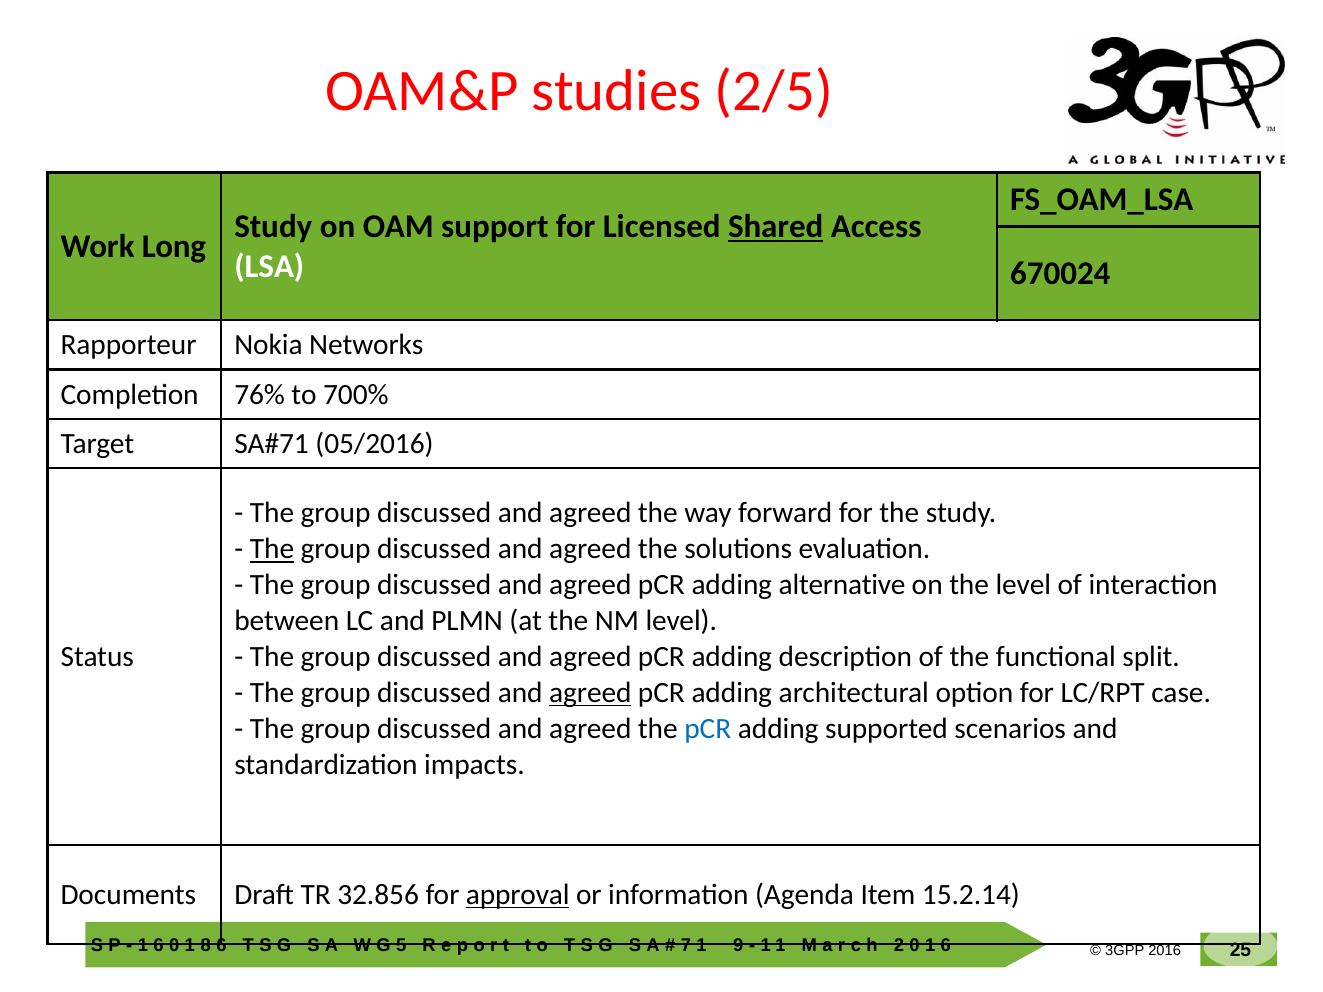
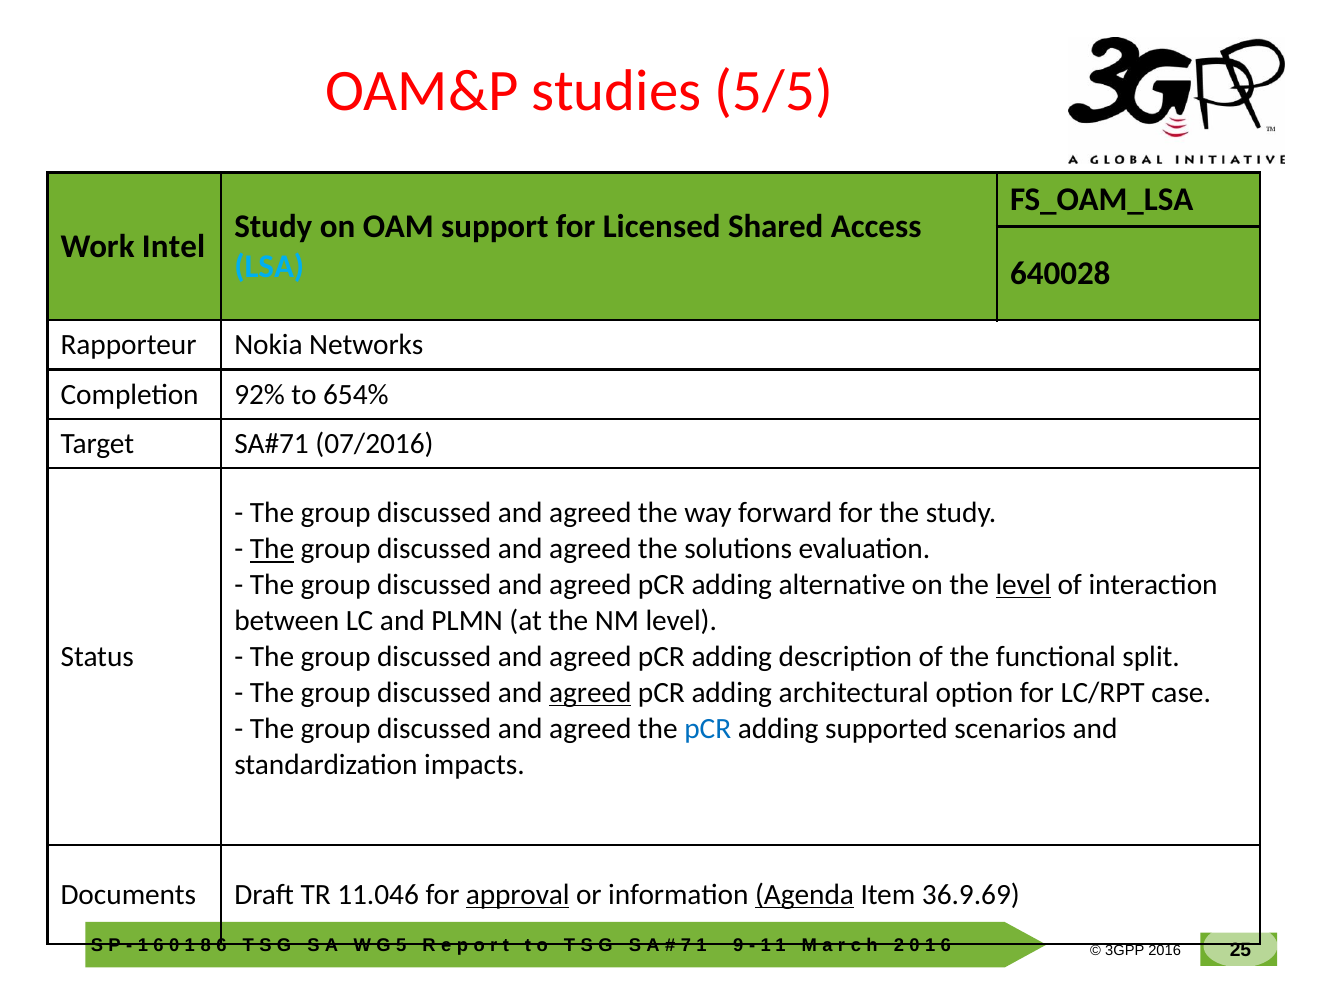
2/5: 2/5 -> 5/5
Shared underline: present -> none
Long: Long -> Intel
LSA colour: white -> light blue
670024: 670024 -> 640028
76%: 76% -> 92%
700%: 700% -> 654%
05/2016: 05/2016 -> 07/2016
level at (1023, 585) underline: none -> present
32.856: 32.856 -> 11.046
Agenda underline: none -> present
15.2.14: 15.2.14 -> 36.9.69
